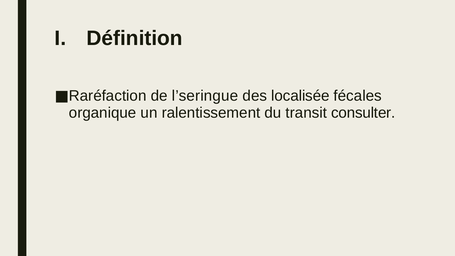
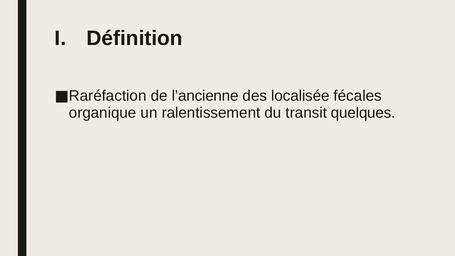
l’seringue: l’seringue -> l’ancienne
consulter: consulter -> quelques
